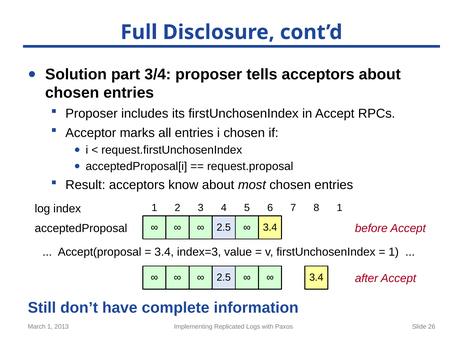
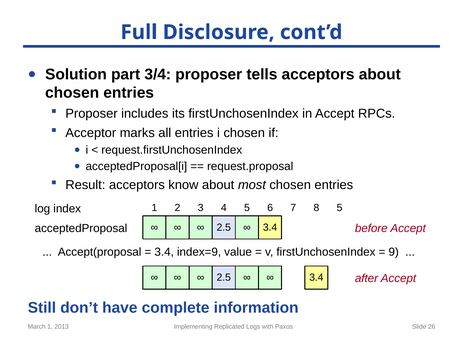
8 1: 1 -> 5
index=3: index=3 -> index=9
1 at (394, 252): 1 -> 9
